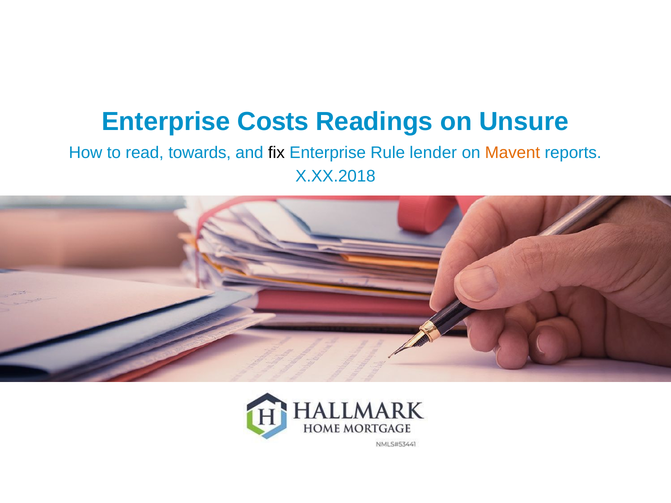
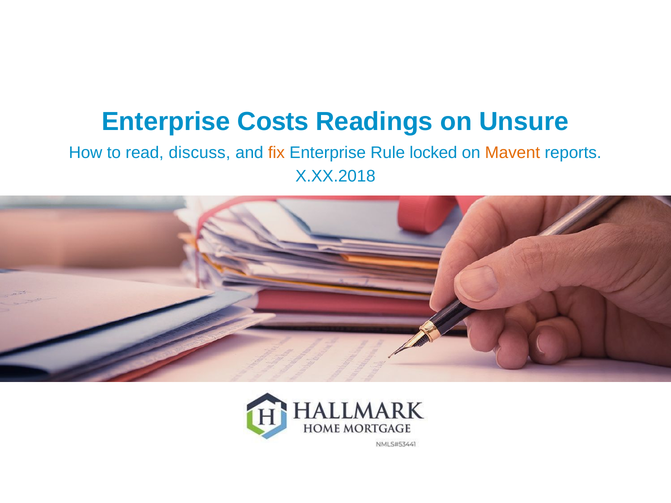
towards: towards -> discuss
fix colour: black -> orange
lender: lender -> locked
